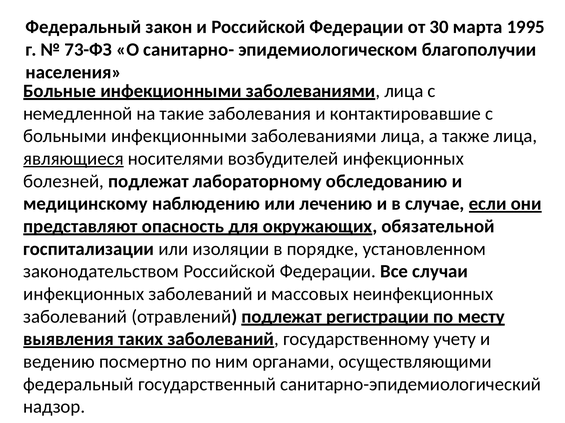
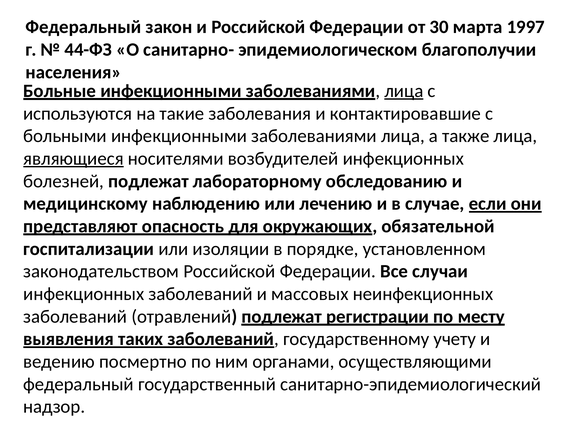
1995: 1995 -> 1997
73-ФЗ: 73-ФЗ -> 44-ФЗ
лица at (404, 91) underline: none -> present
немедленной: немедленной -> используются
